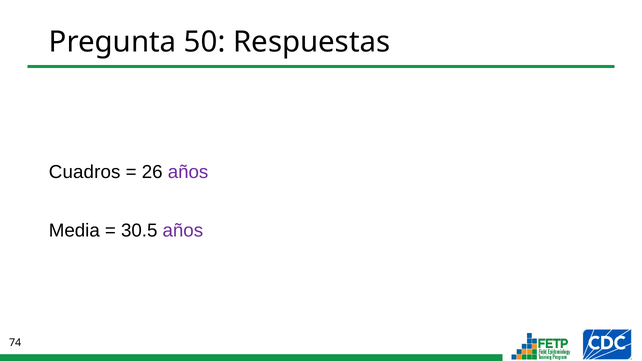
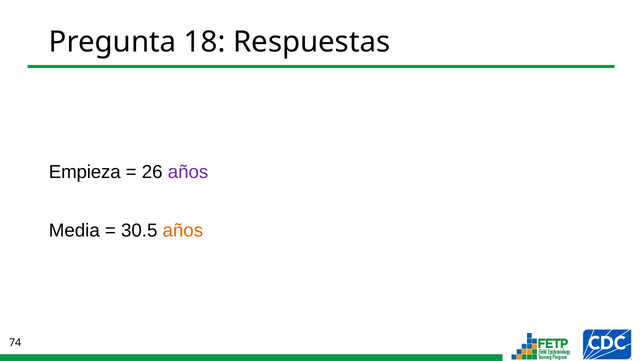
50: 50 -> 18
Cuadros: Cuadros -> Empieza
años at (183, 230) colour: purple -> orange
